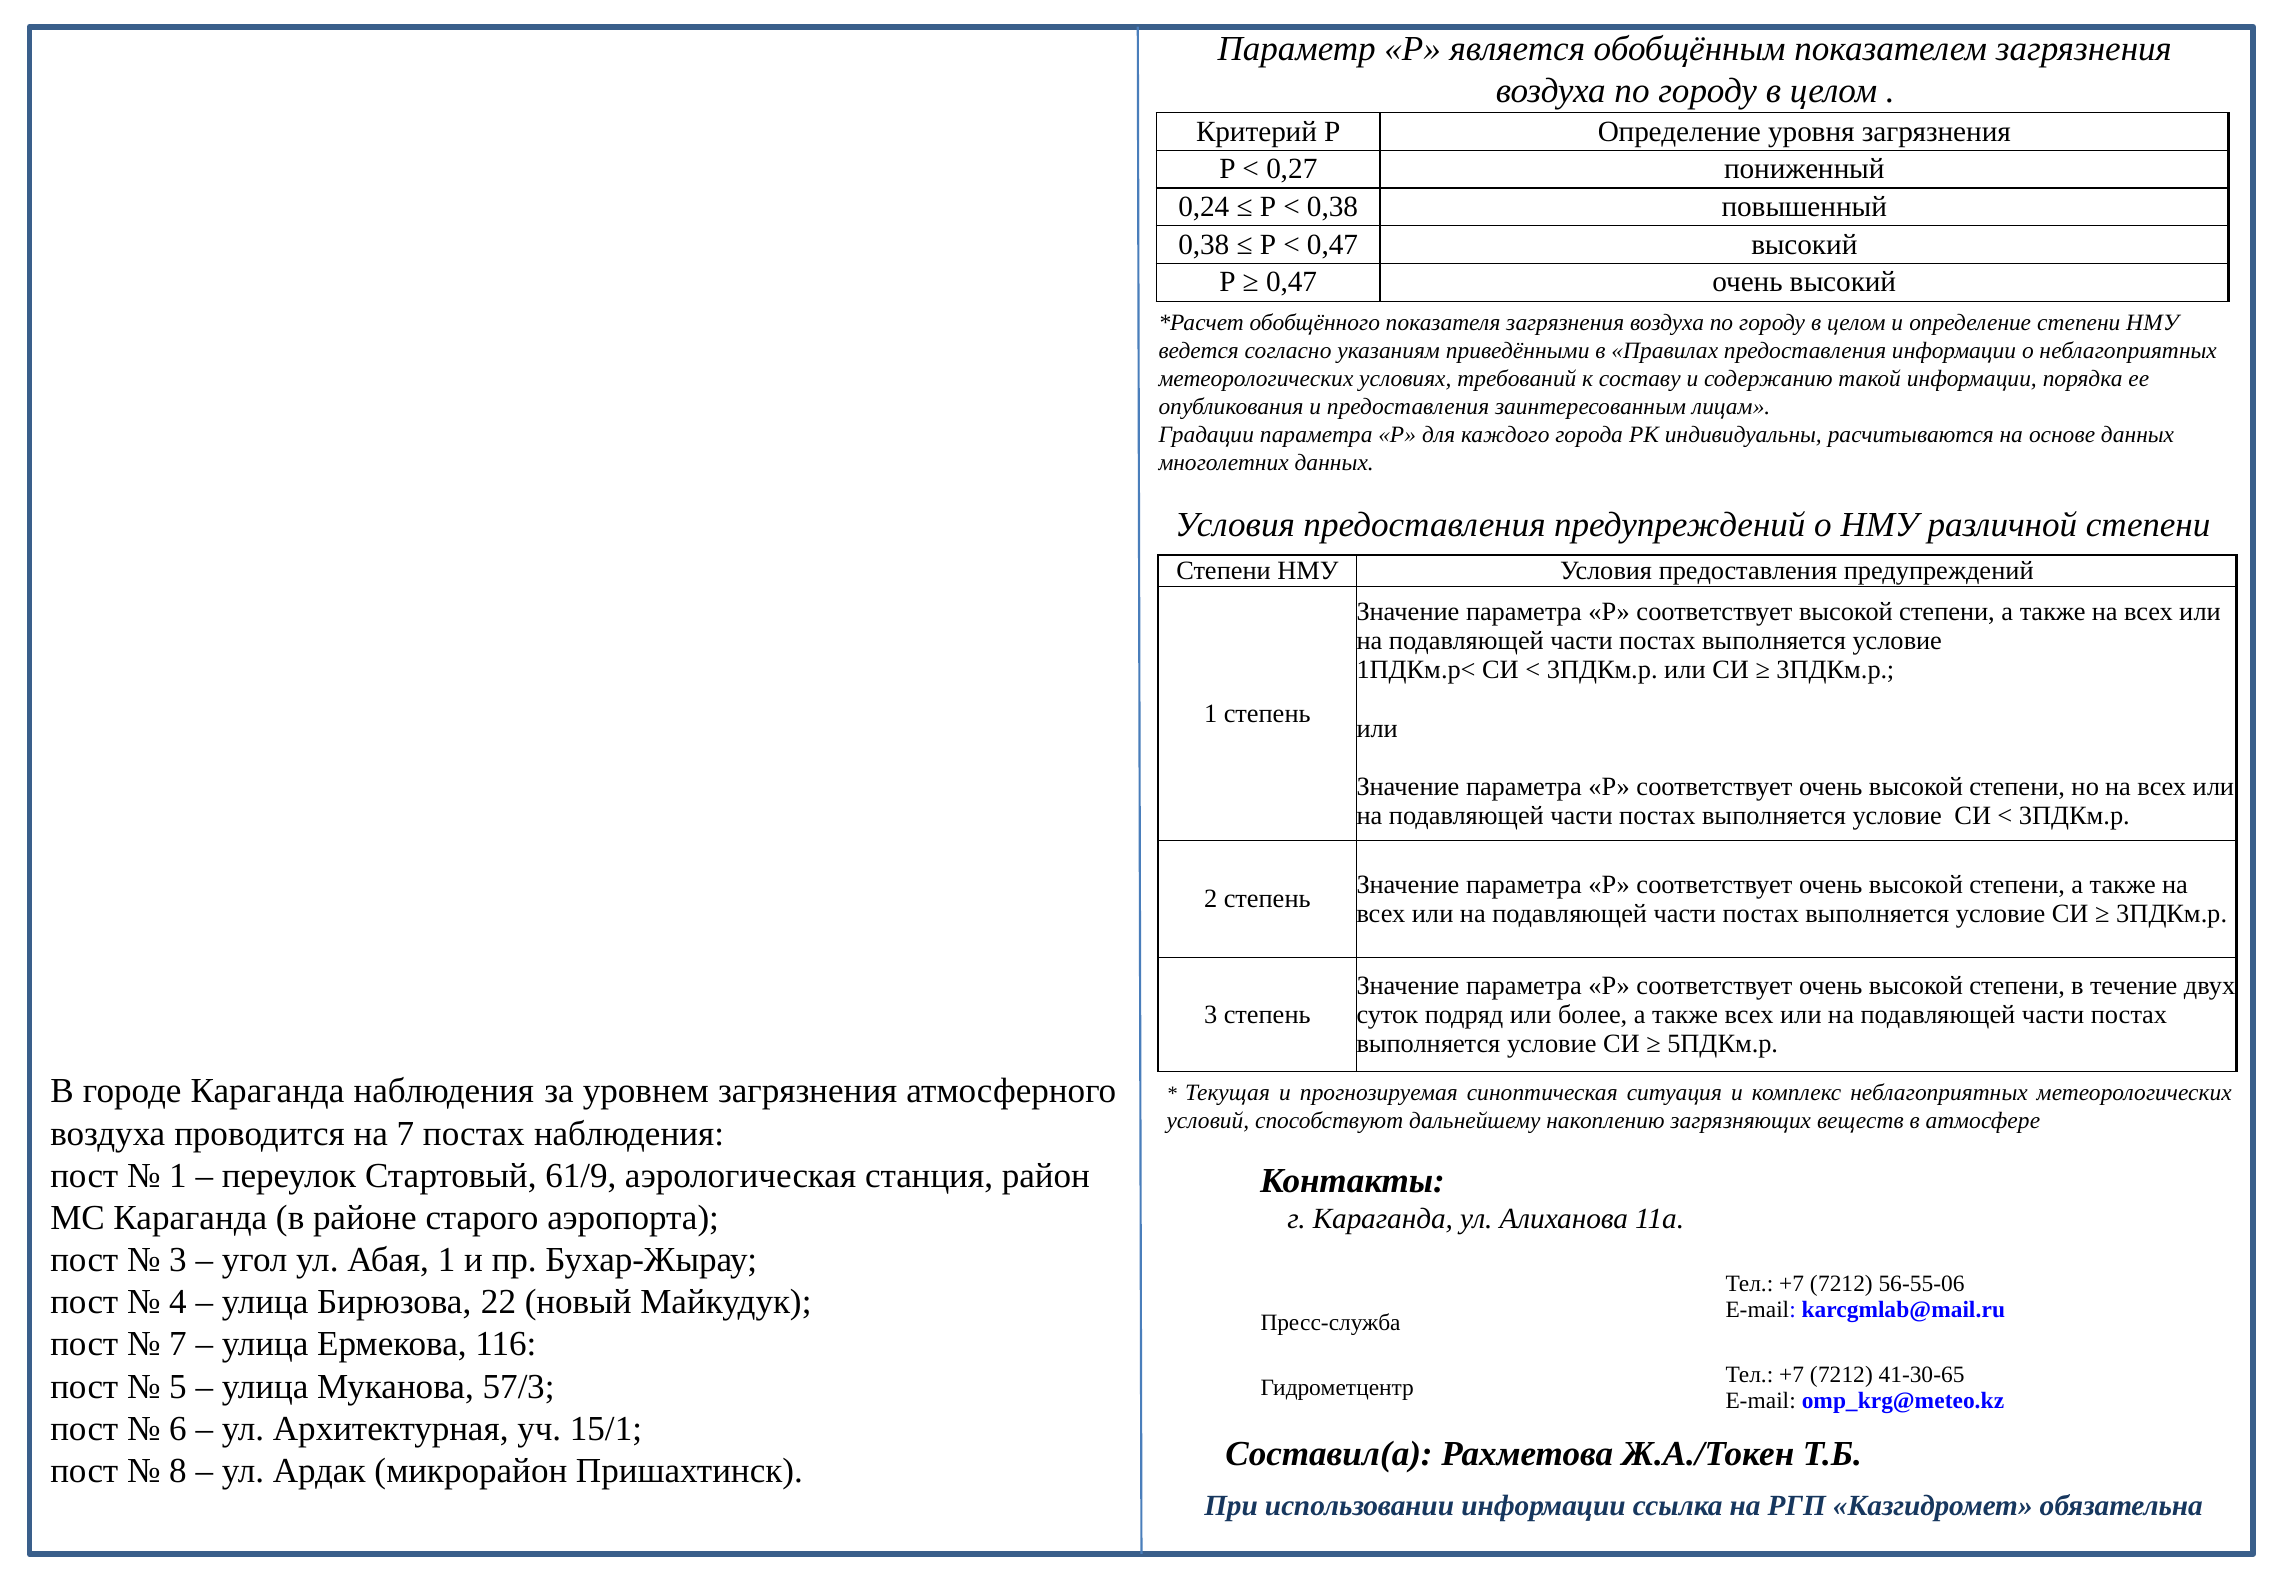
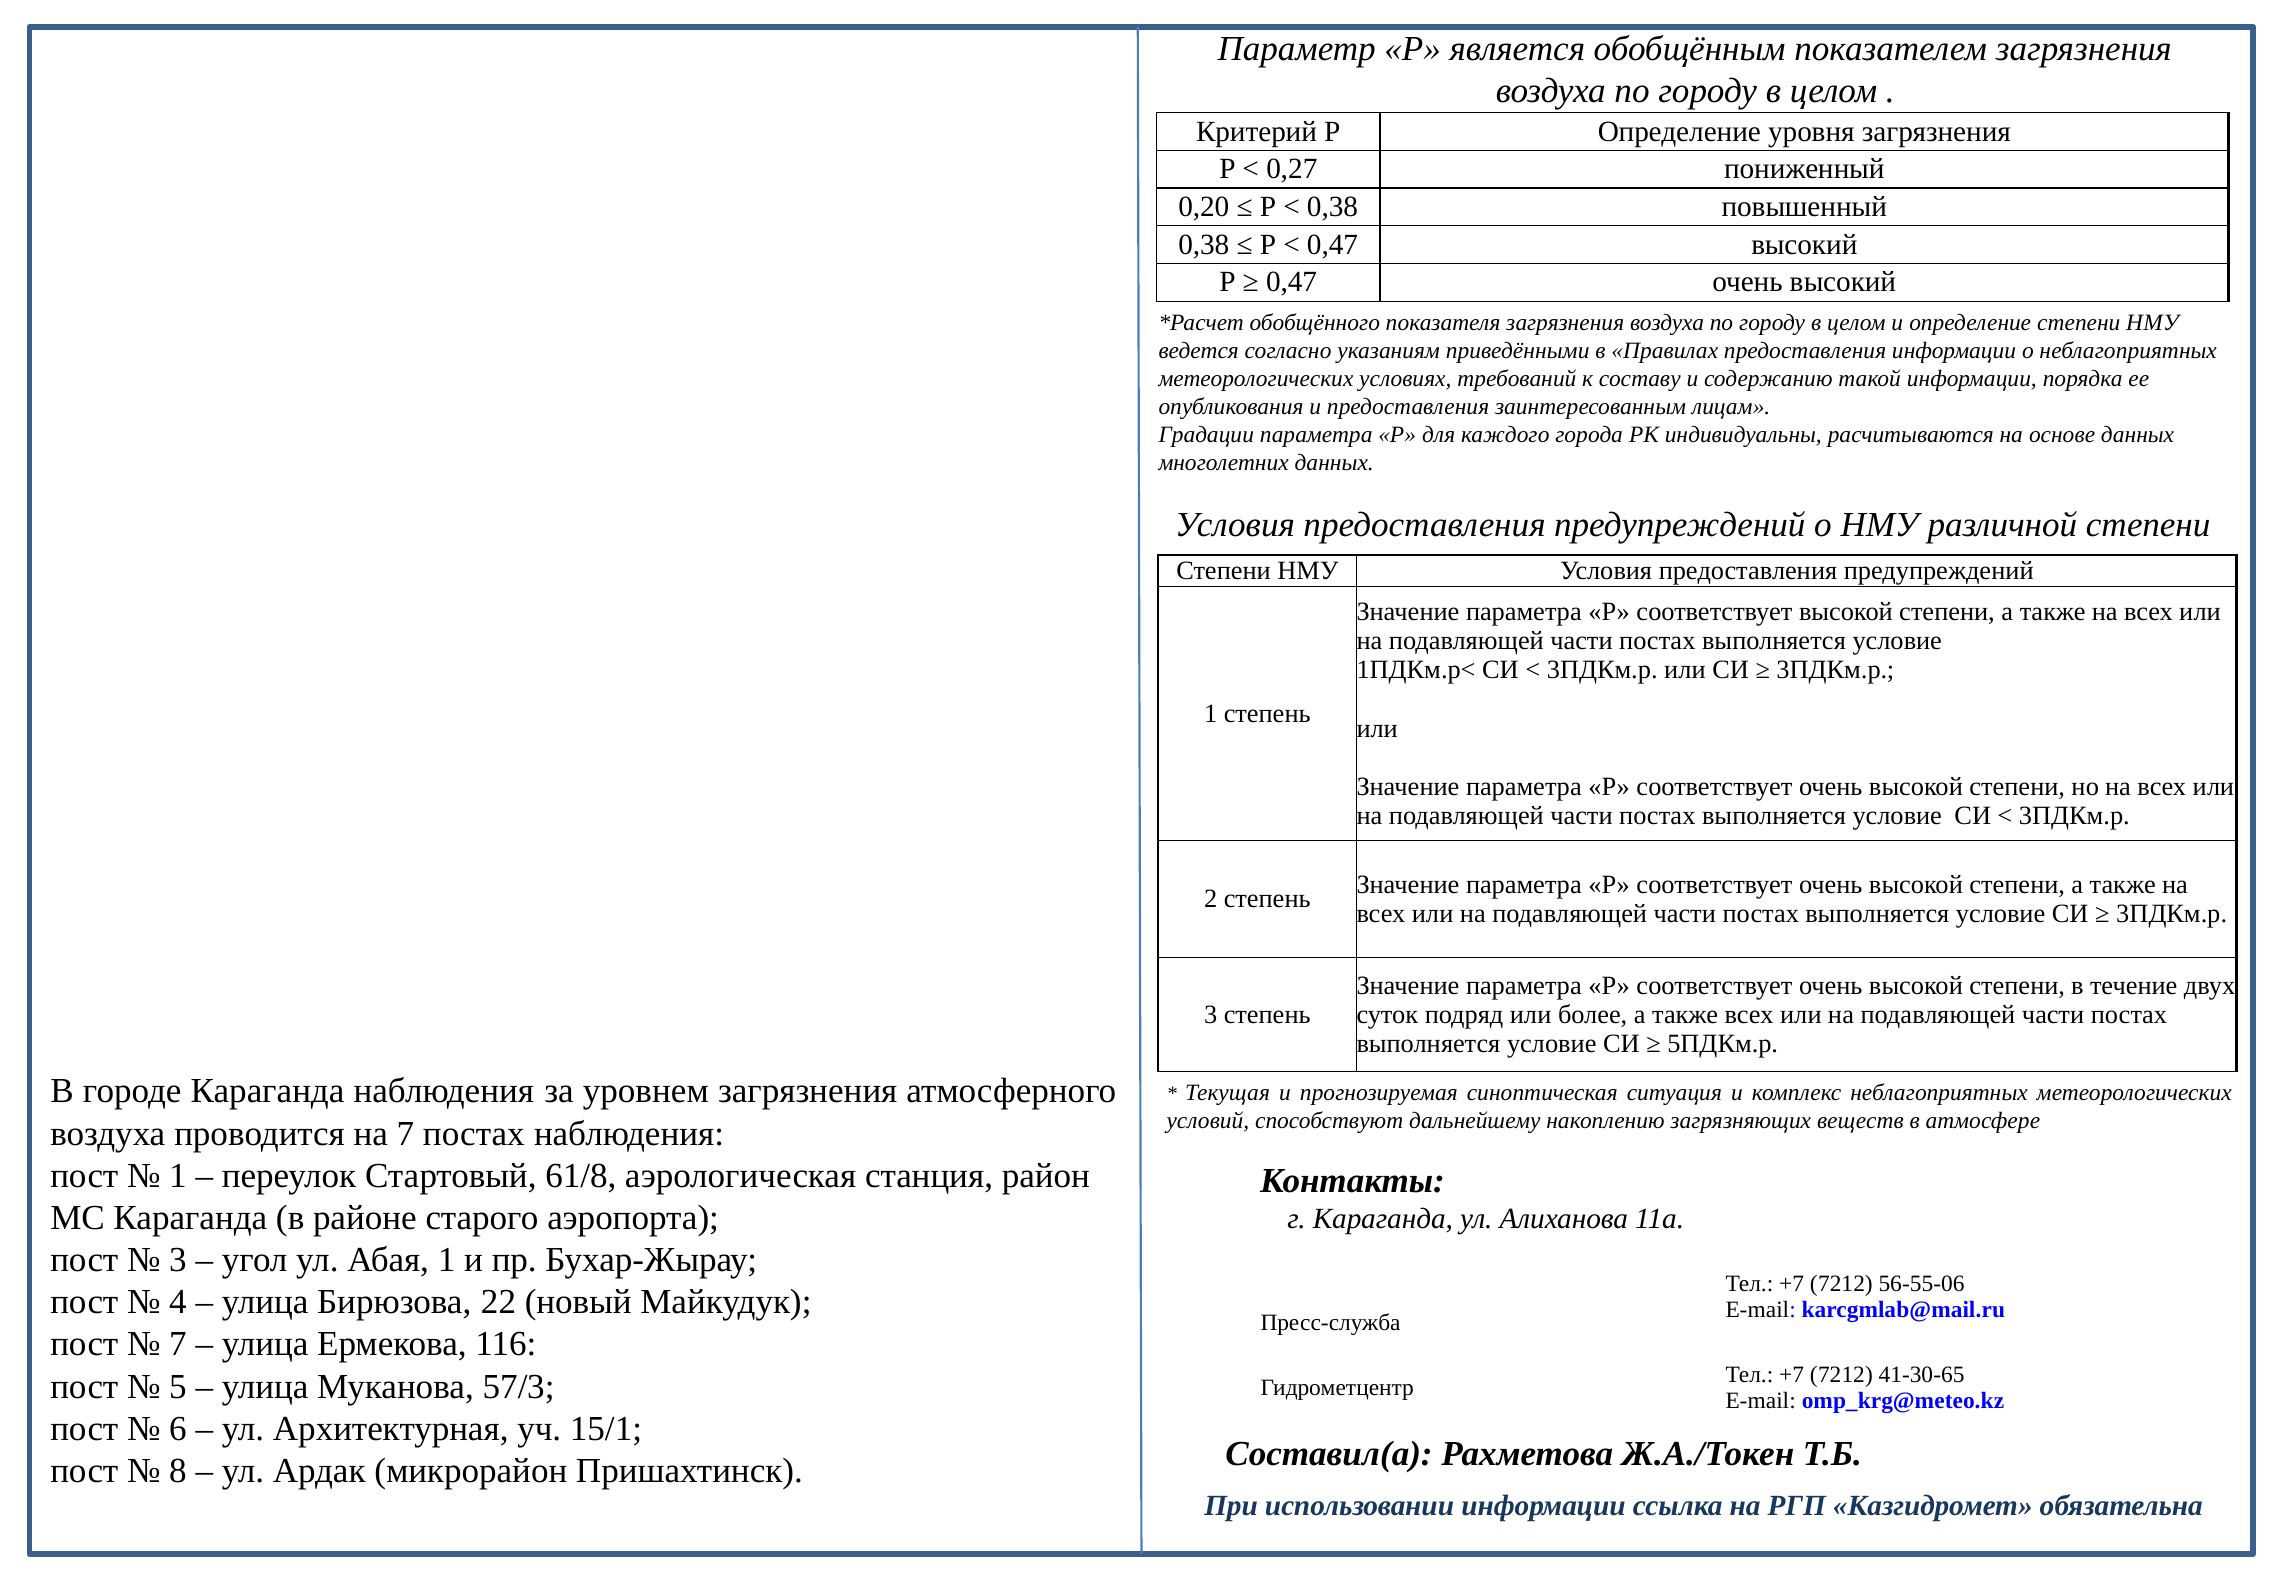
0,24: 0,24 -> 0,20
61/9: 61/9 -> 61/8
